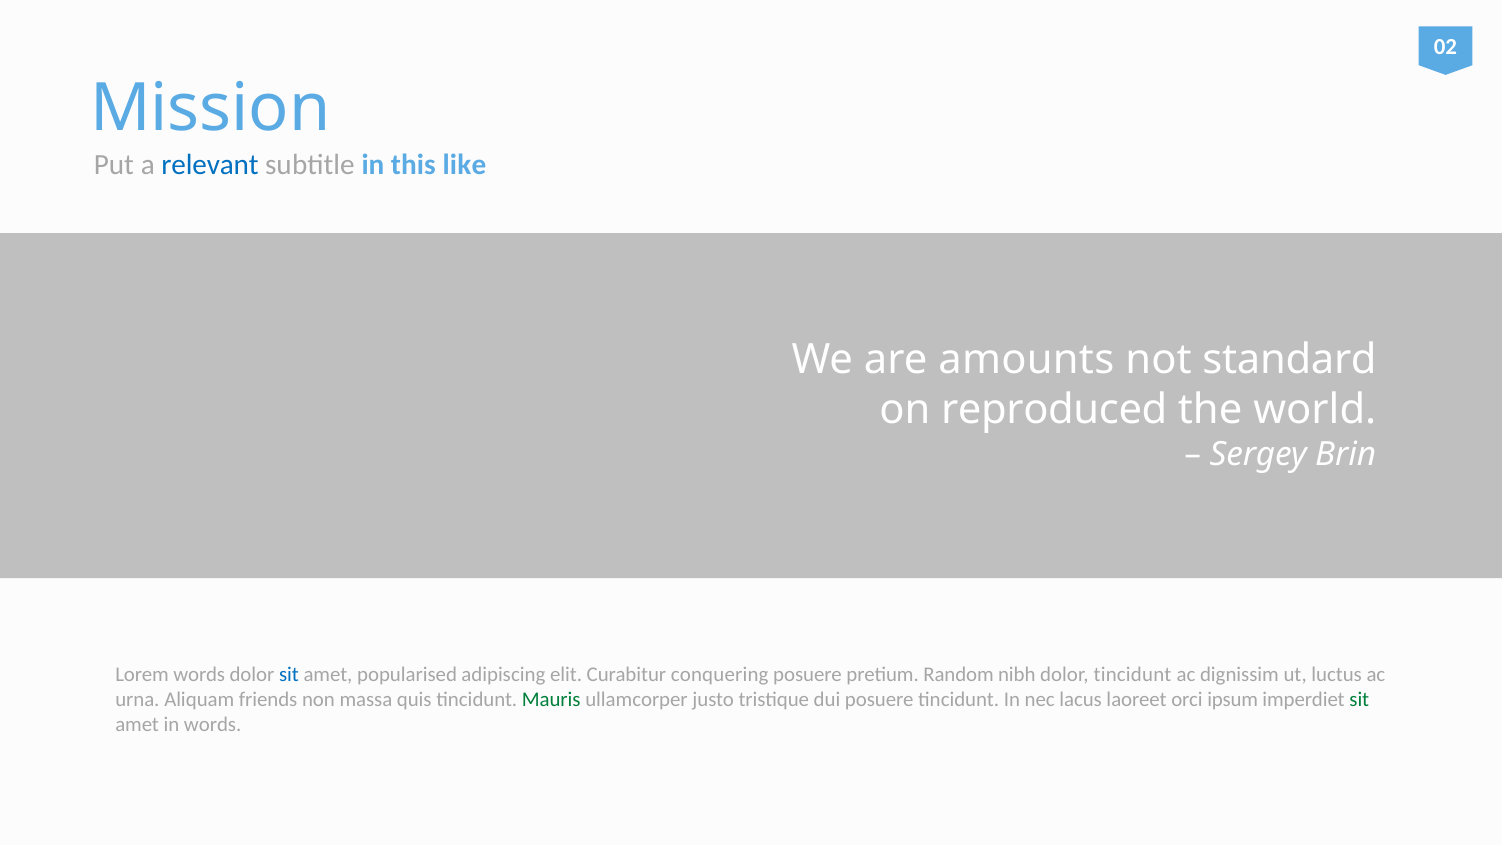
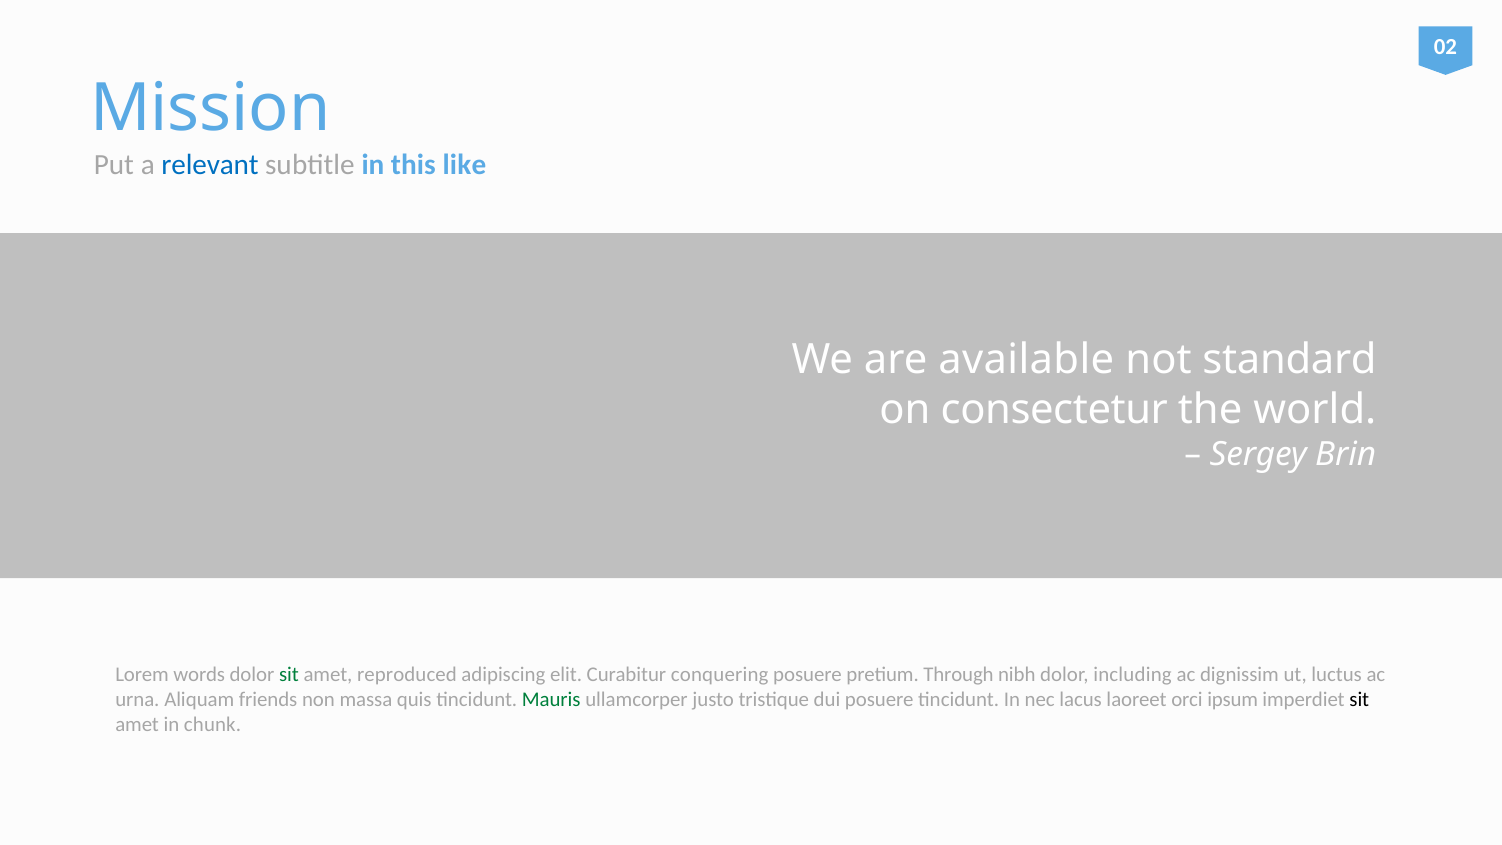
amounts: amounts -> available
reproduced: reproduced -> consectetur
sit at (289, 675) colour: blue -> green
popularised: popularised -> reproduced
Random: Random -> Through
dolor tincidunt: tincidunt -> including
sit at (1359, 700) colour: green -> black
in words: words -> chunk
